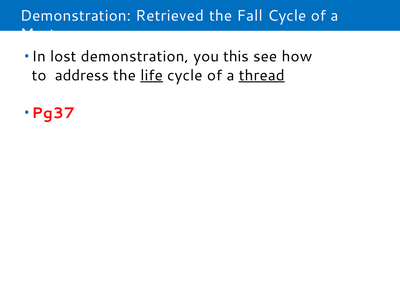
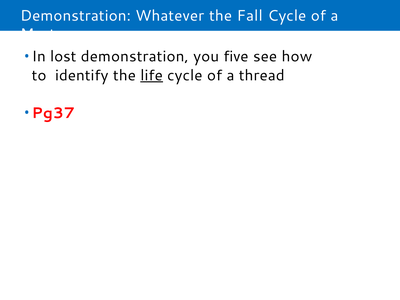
Retrieved: Retrieved -> Whatever
this: this -> five
address: address -> identify
thread underline: present -> none
